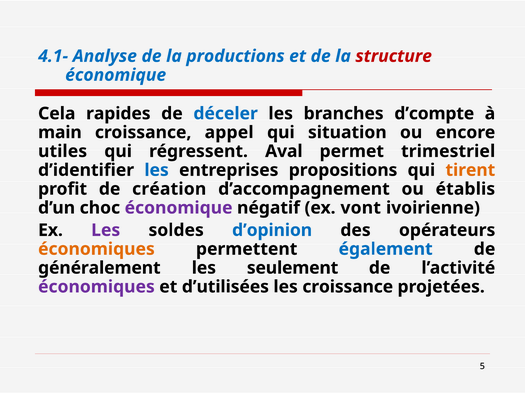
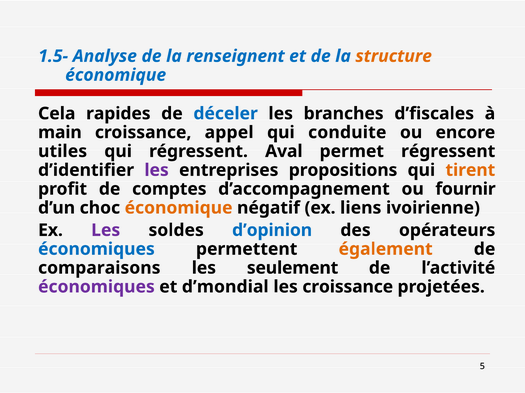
4.1-: 4.1- -> 1.5-
productions: productions -> renseignent
structure colour: red -> orange
d’compte: d’compte -> d’fiscales
situation: situation -> conduite
permet trimestriel: trimestriel -> régressent
les at (157, 170) colour: blue -> purple
création: création -> comptes
établis: établis -> fournir
économique at (179, 208) colour: purple -> orange
vont: vont -> liens
économiques at (96, 249) colour: orange -> blue
également colour: blue -> orange
généralement: généralement -> comparaisons
d’utilisées: d’utilisées -> d’mondial
